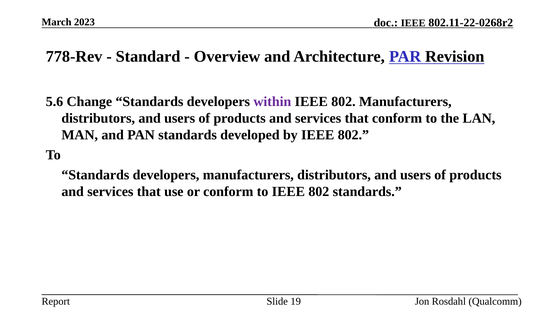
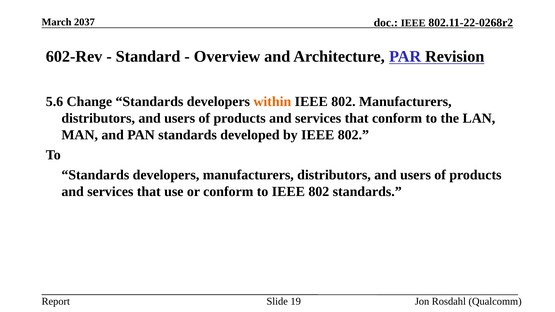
2023: 2023 -> 2037
778-Rev: 778-Rev -> 602-Rev
within colour: purple -> orange
